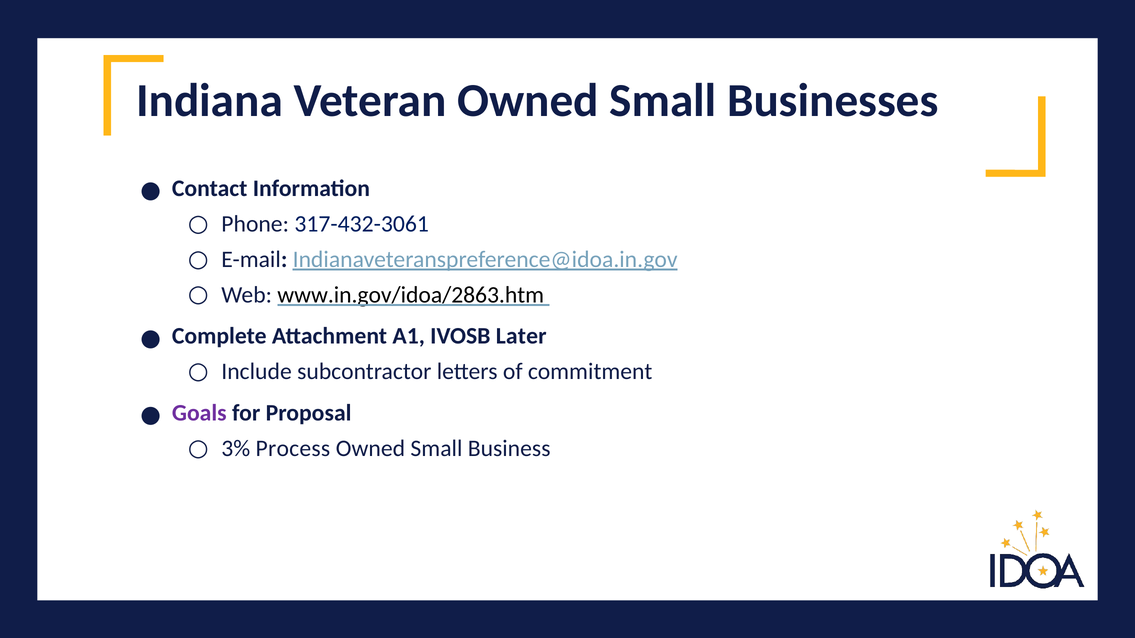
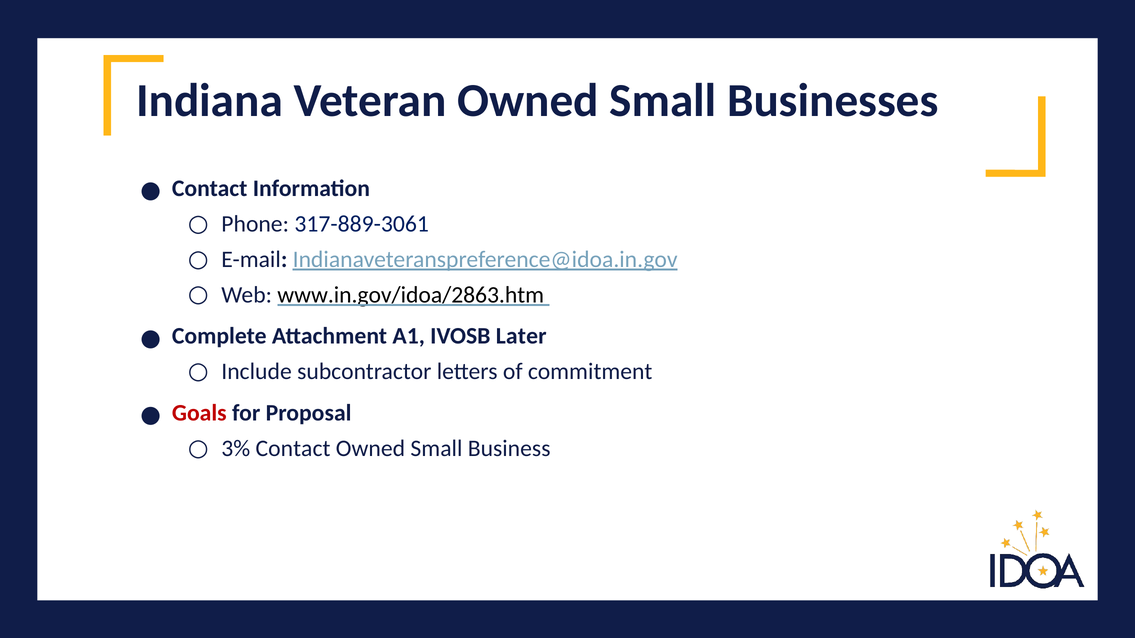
317-432-3061: 317-432-3061 -> 317-889-3061
Goals colour: purple -> red
3% Process: Process -> Contact
